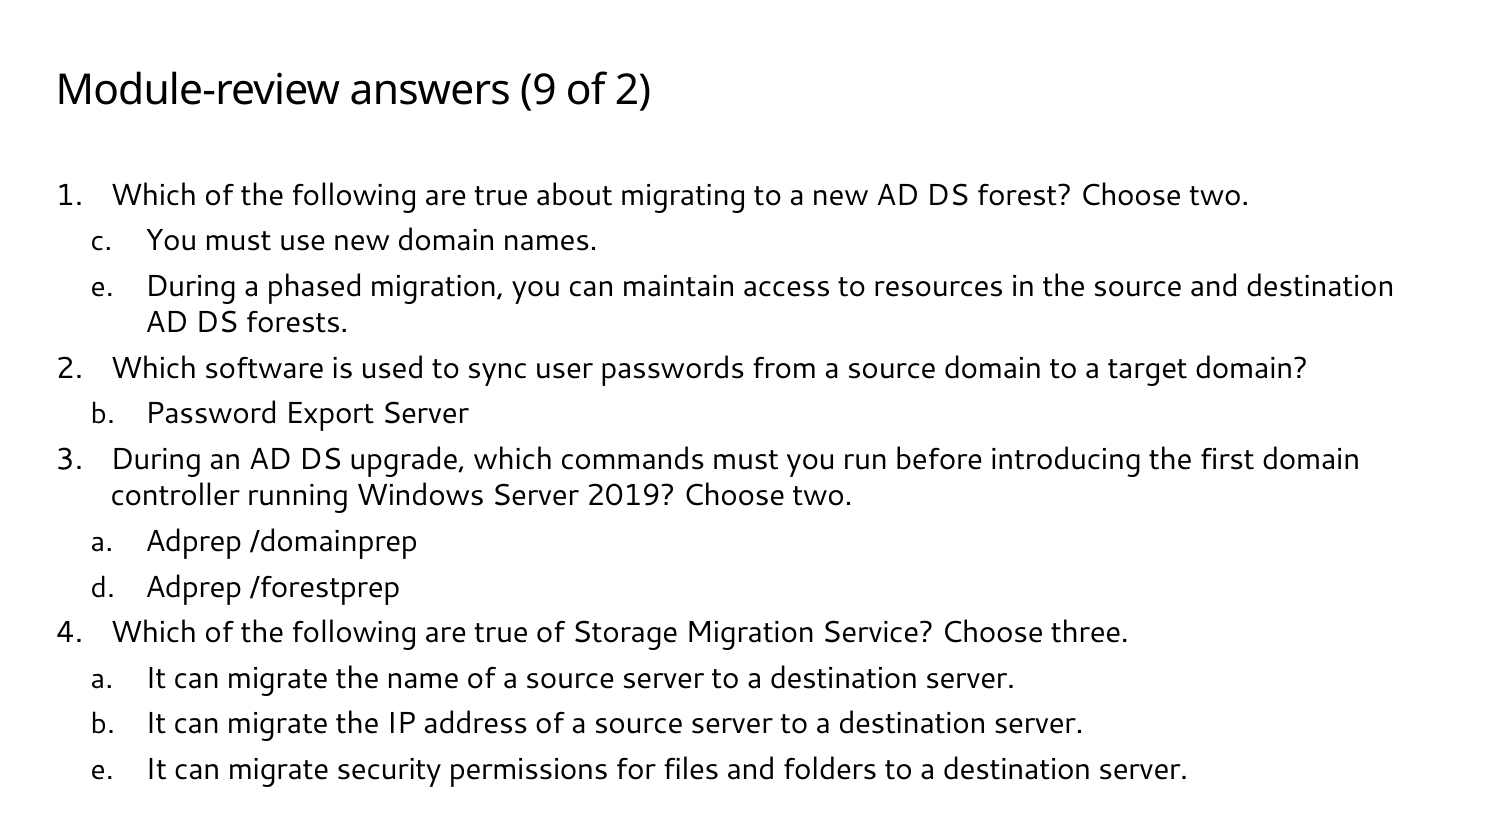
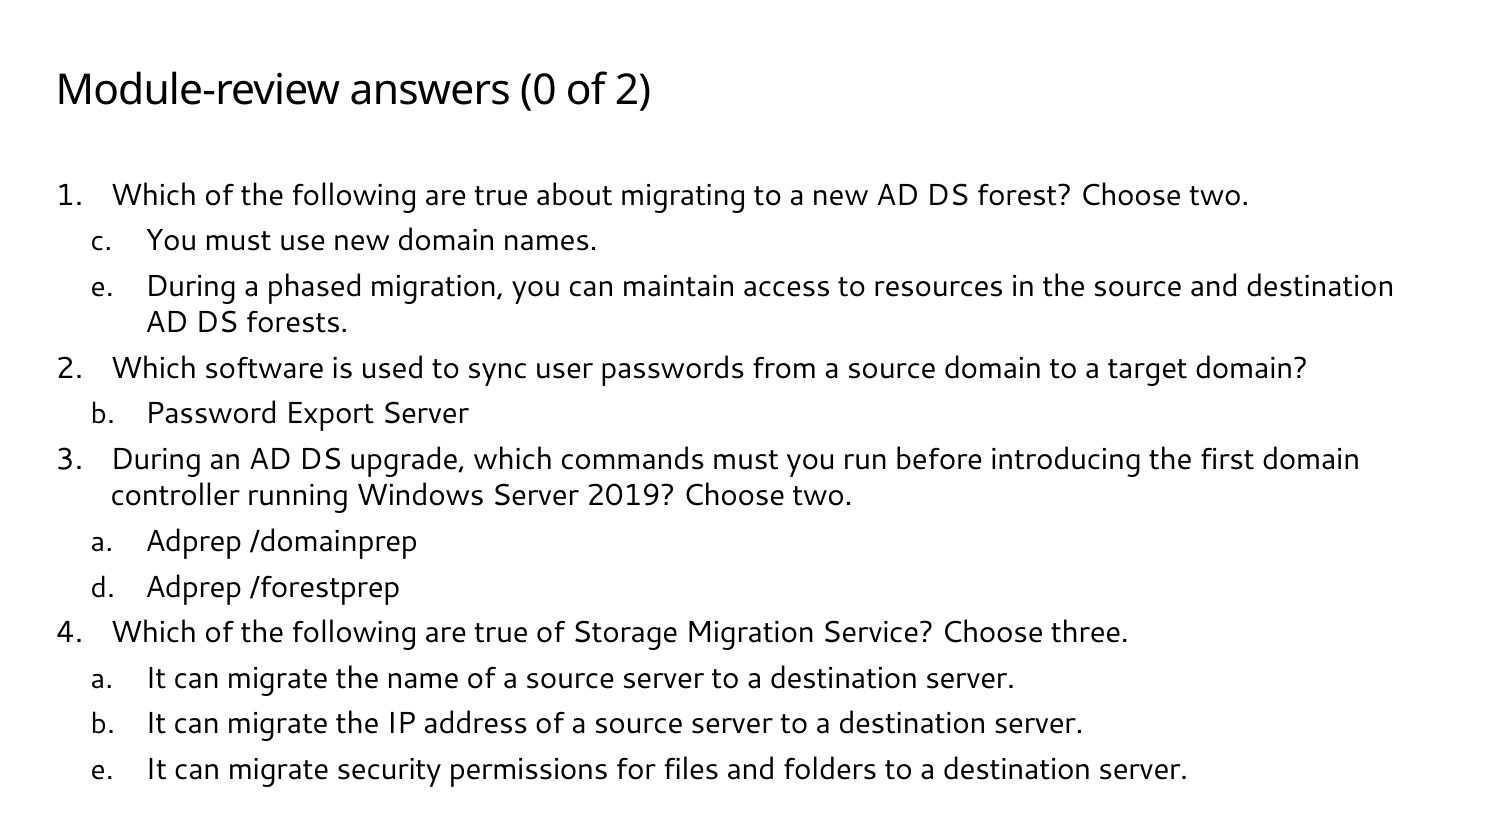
9: 9 -> 0
